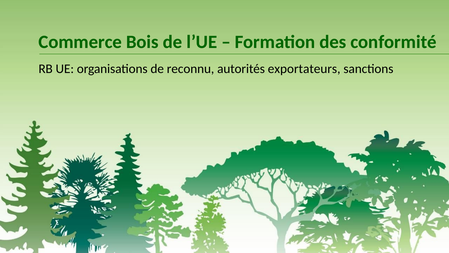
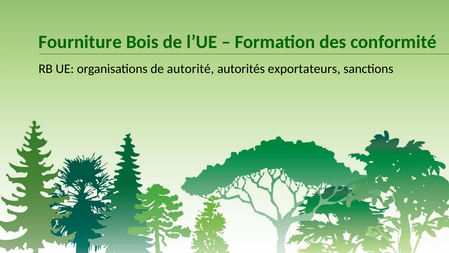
Commerce: Commerce -> Fourniture
reconnu: reconnu -> autorité
